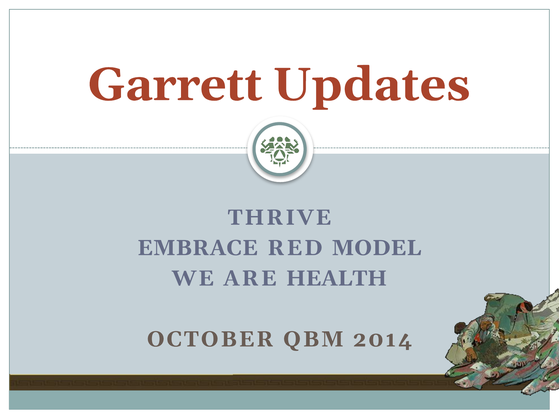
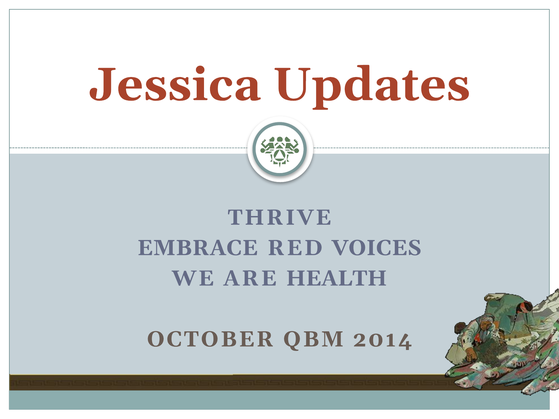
Garrett: Garrett -> Jessica
MODEL: MODEL -> VOICES
